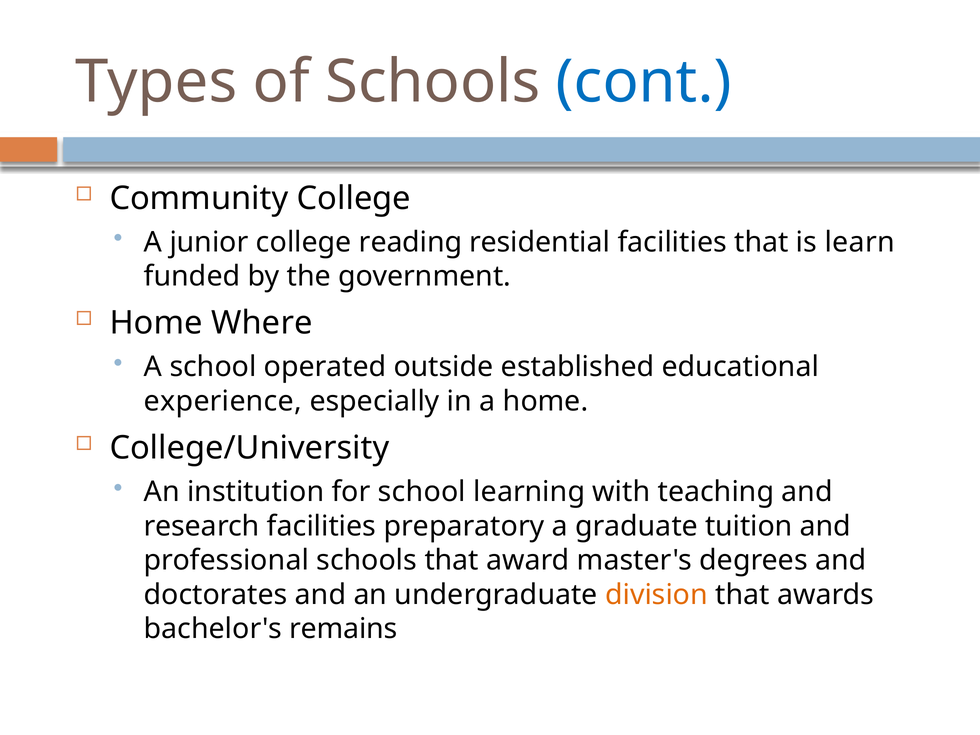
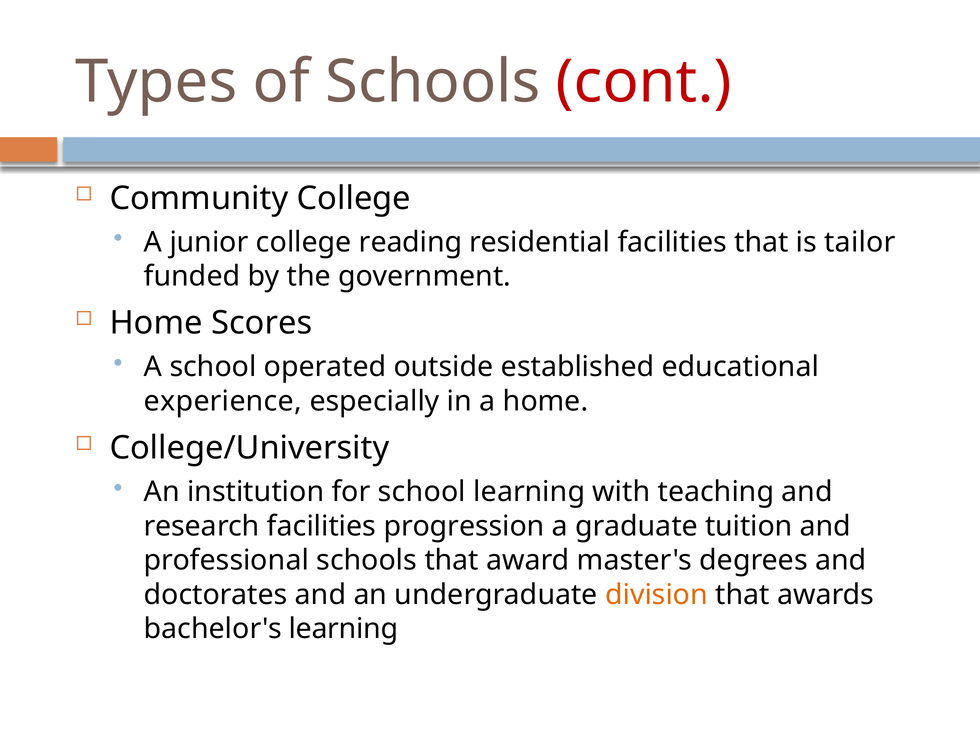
cont colour: blue -> red
learn: learn -> tailor
Where: Where -> Scores
preparatory: preparatory -> progression
bachelor's remains: remains -> learning
